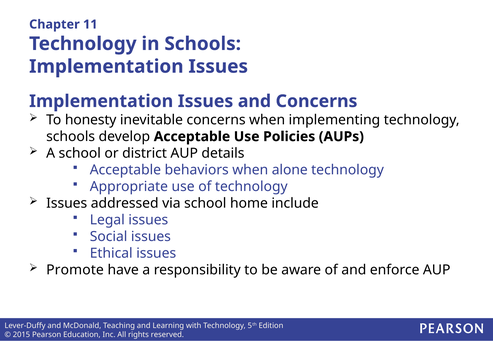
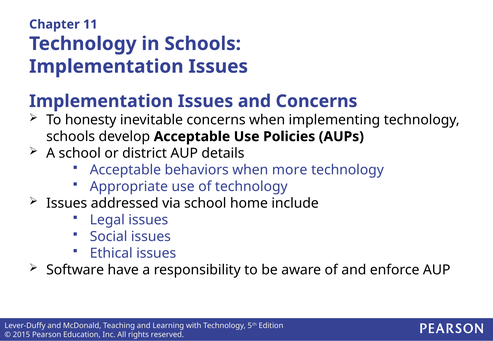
alone: alone -> more
Promote: Promote -> Software
